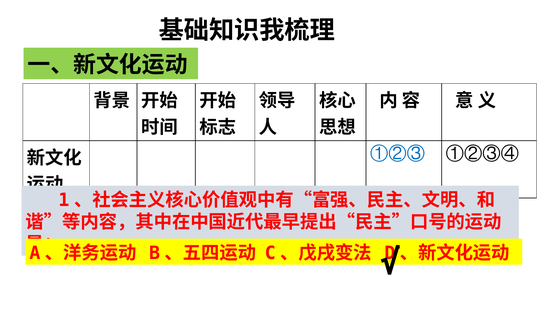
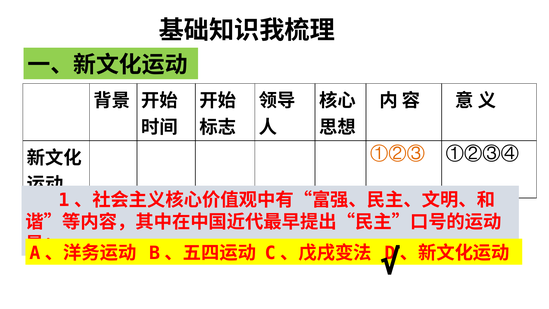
①②③ colour: blue -> orange
